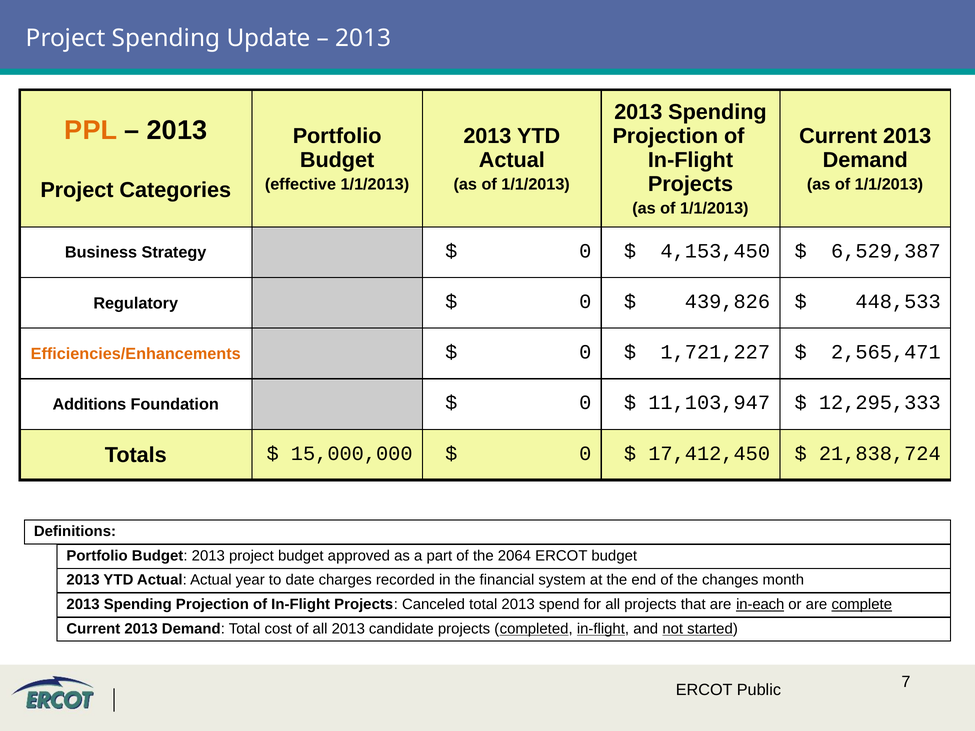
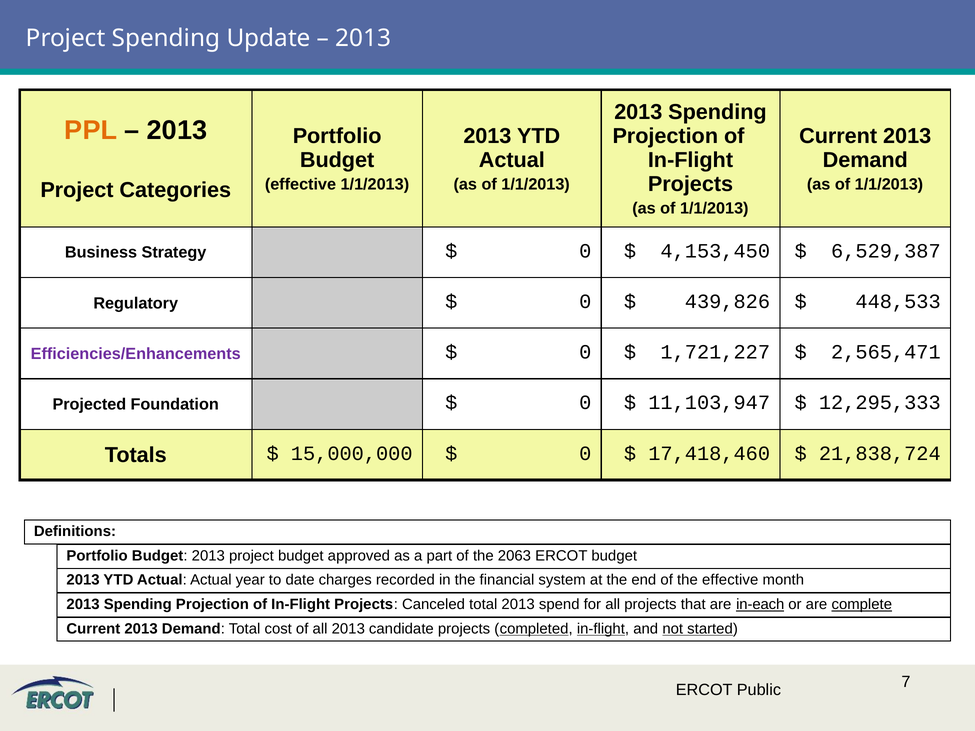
Efficiencies/Enhancements colour: orange -> purple
Additions: Additions -> Projected
17,412,450: 17,412,450 -> 17,418,460
2064: 2064 -> 2063
the changes: changes -> effective
